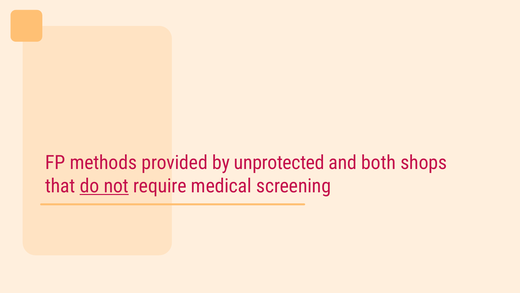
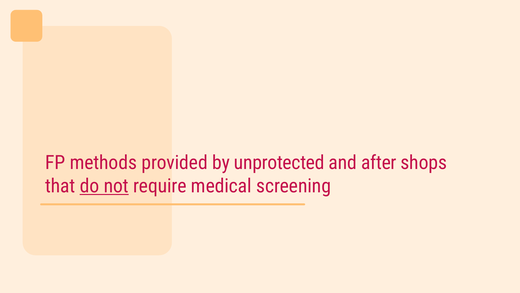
both: both -> after
